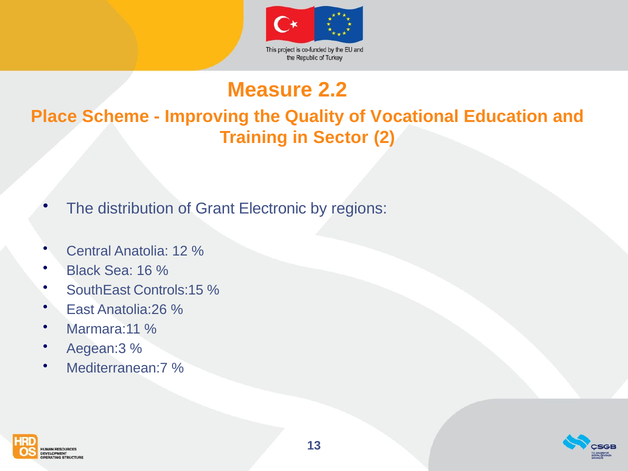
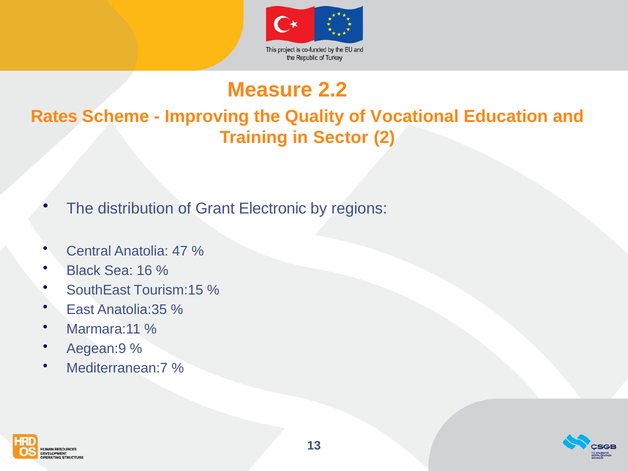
Place: Place -> Rates
12: 12 -> 47
Controls:15: Controls:15 -> Tourism:15
Anatolia:26: Anatolia:26 -> Anatolia:35
Aegean:3: Aegean:3 -> Aegean:9
